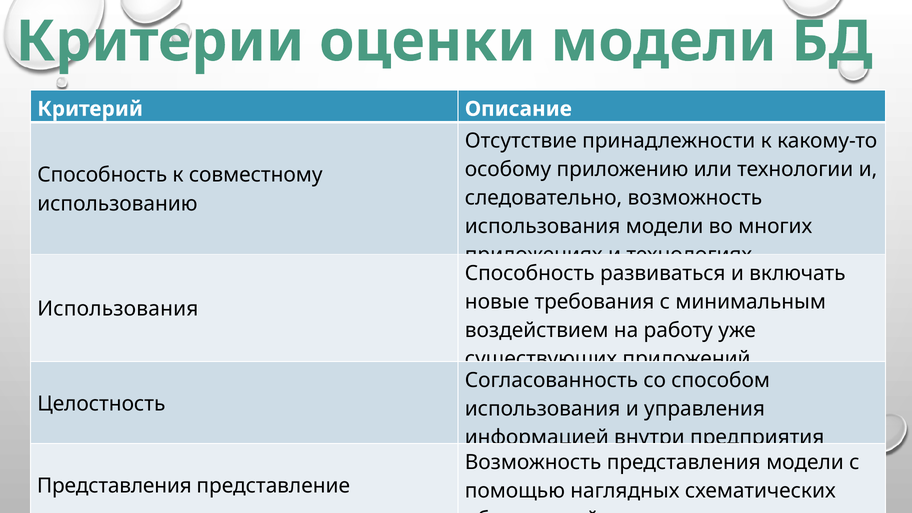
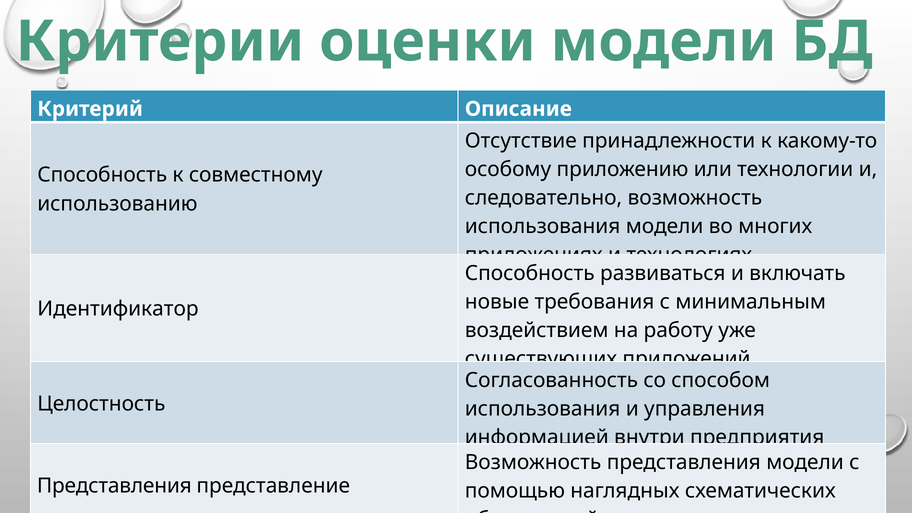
Использования at (118, 309): Использования -> Идентификатор
